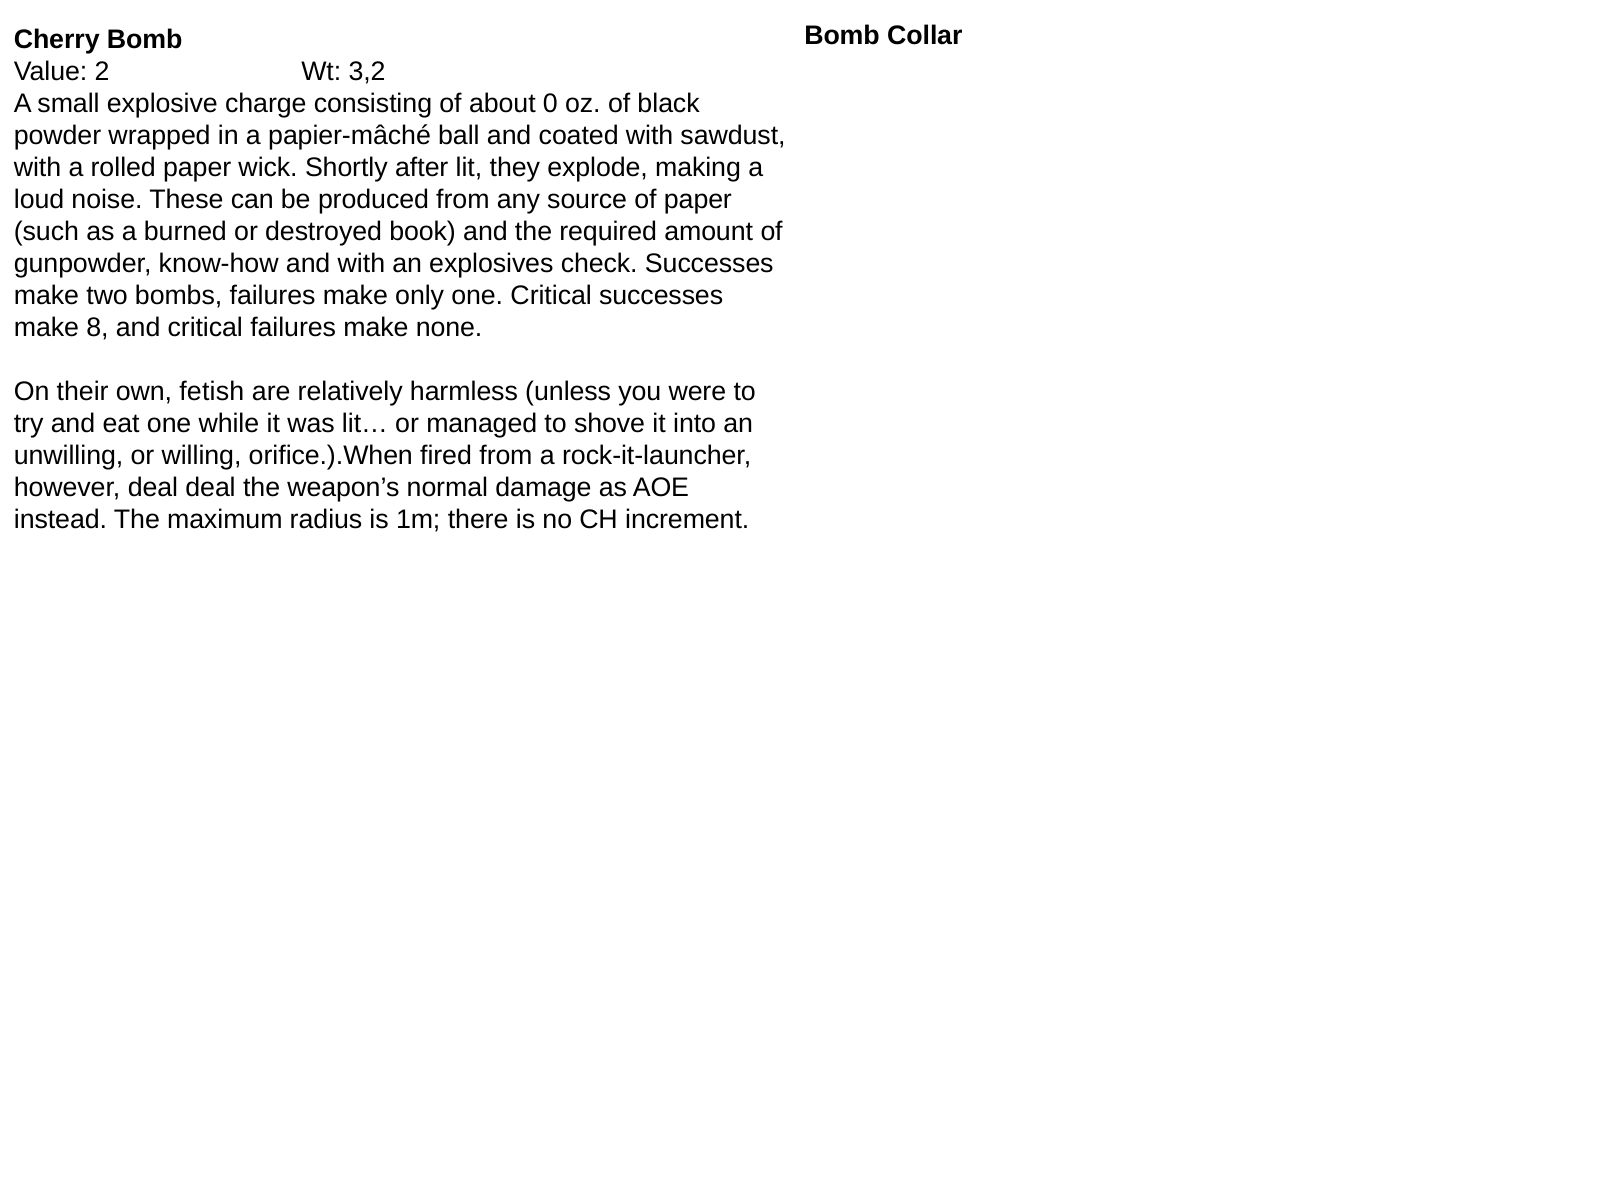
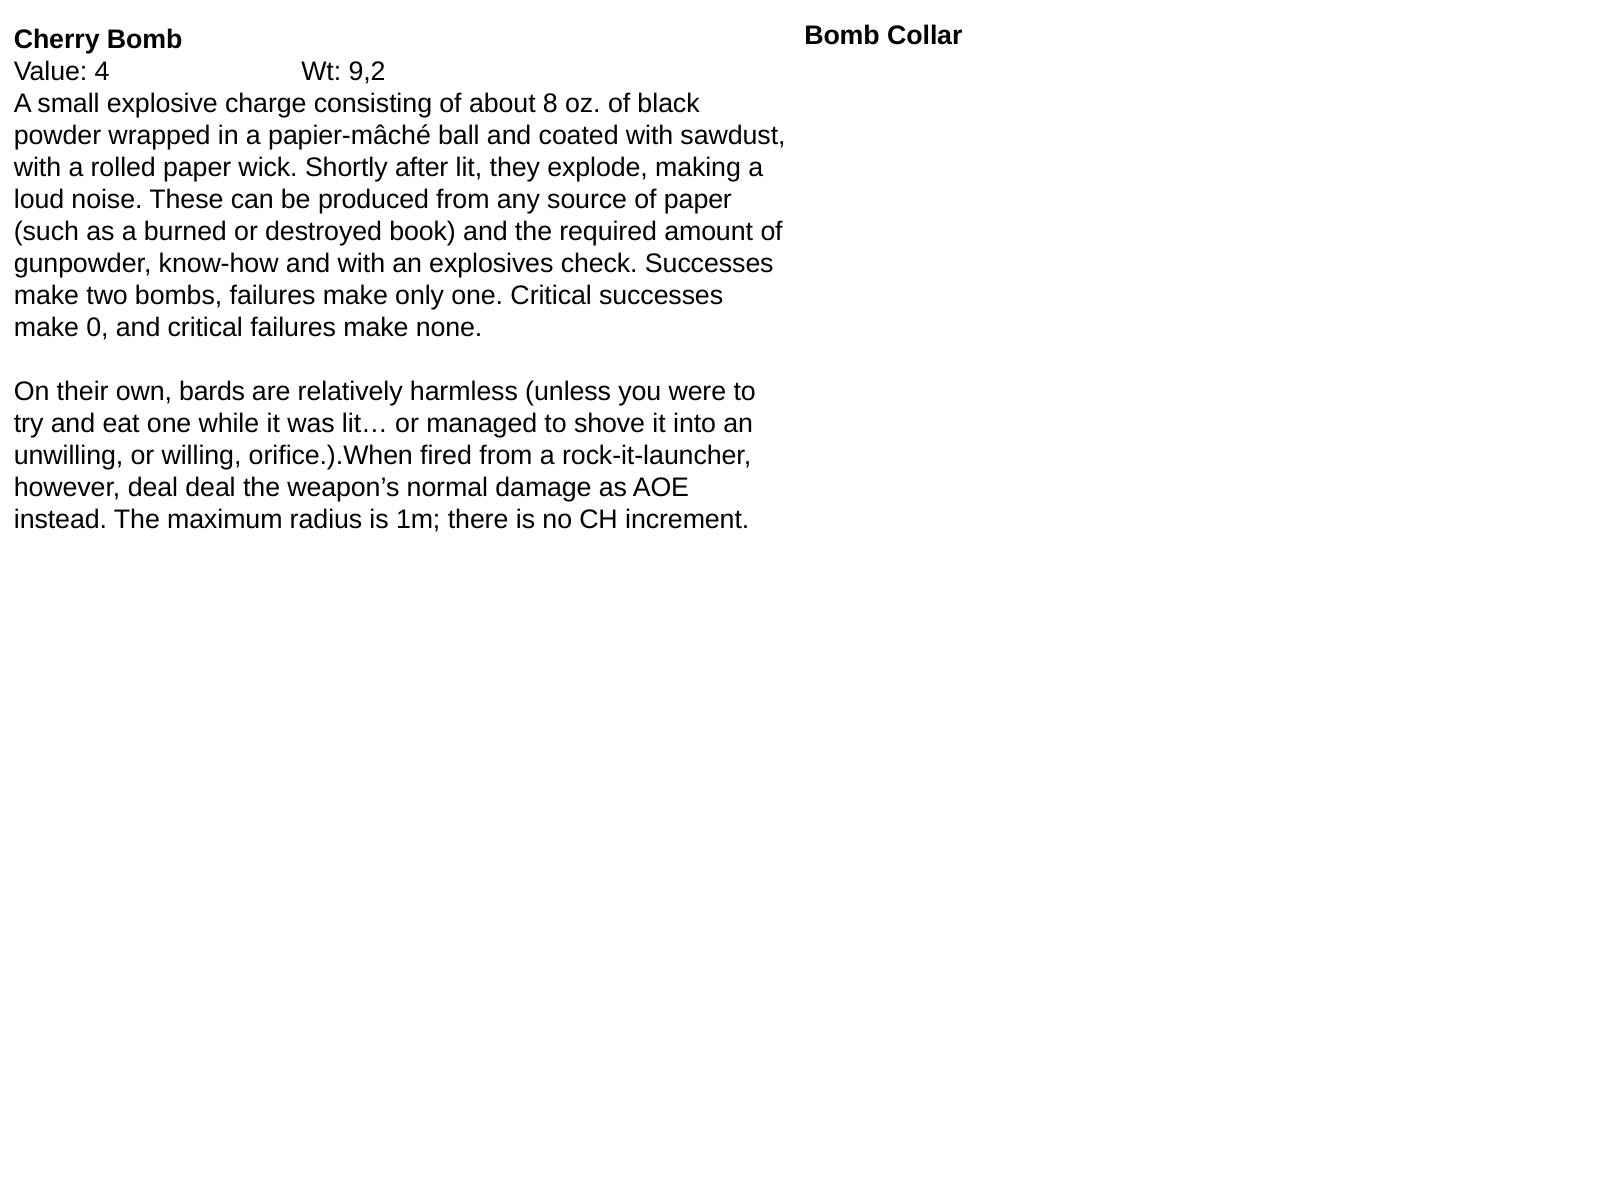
2: 2 -> 4
3,2: 3,2 -> 9,2
0: 0 -> 8
8: 8 -> 0
fetish: fetish -> bards
